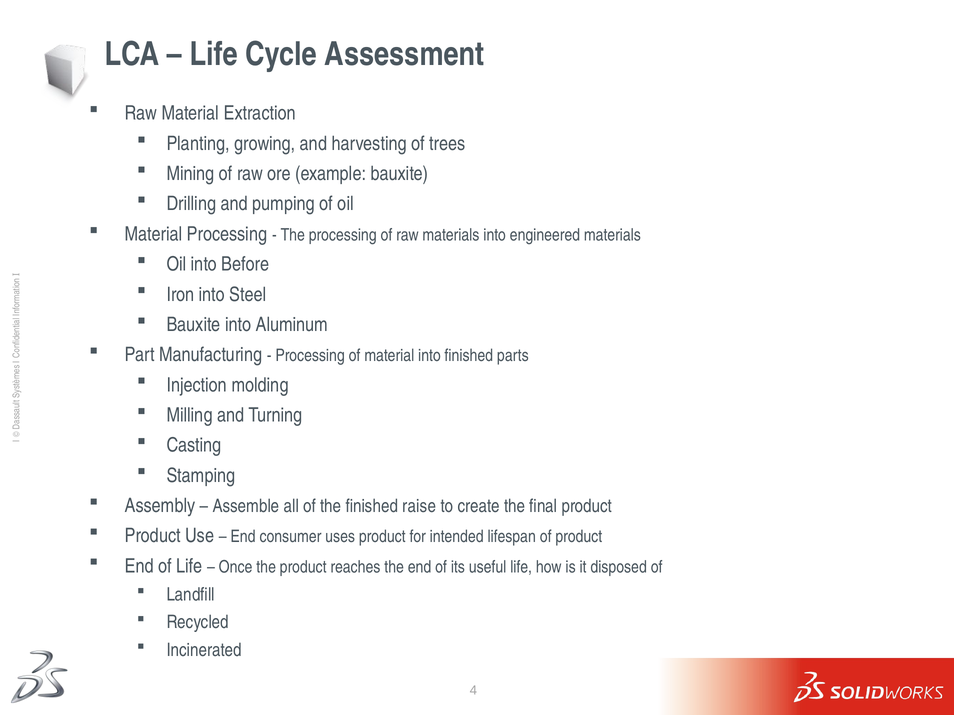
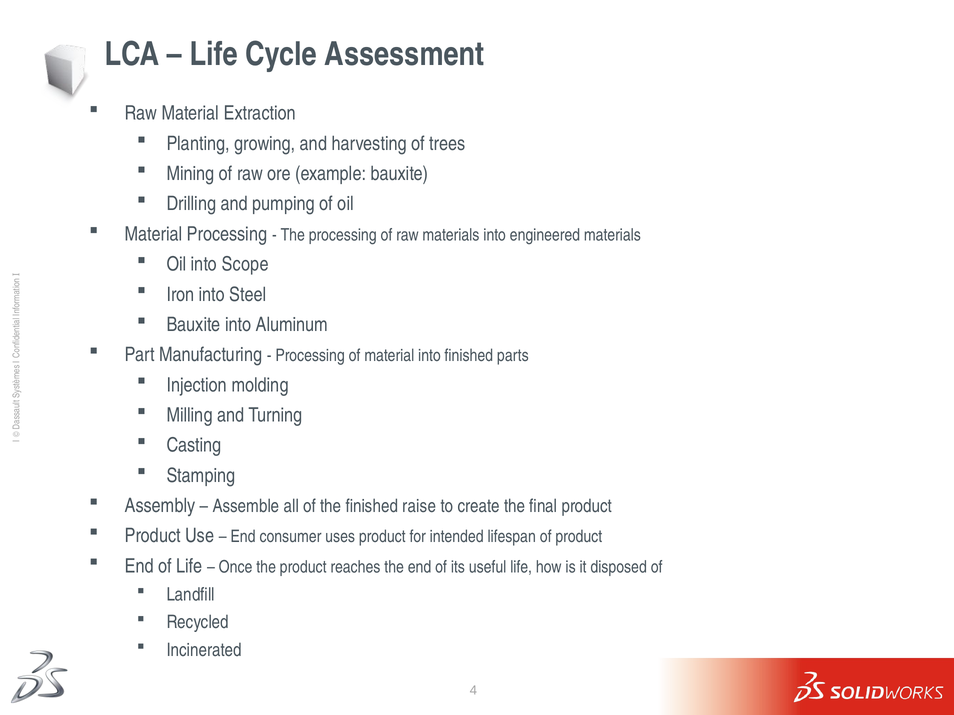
Before: Before -> Scope
